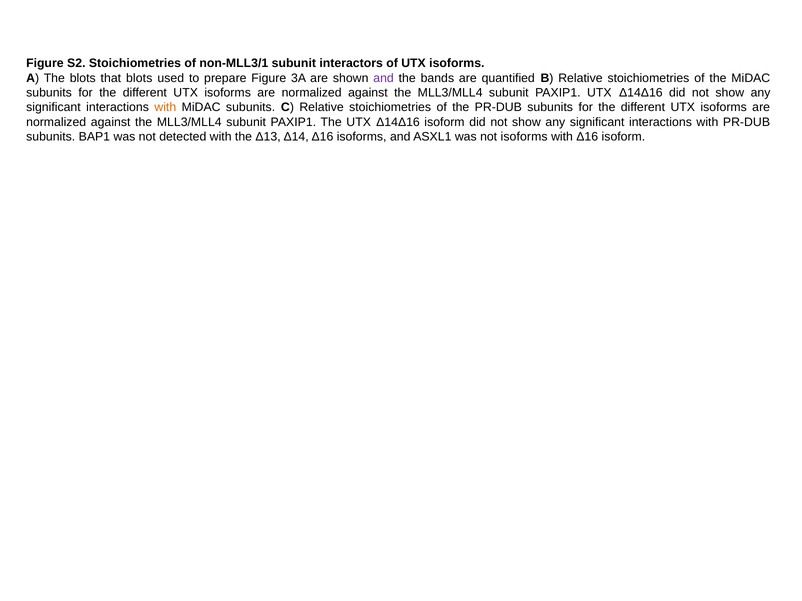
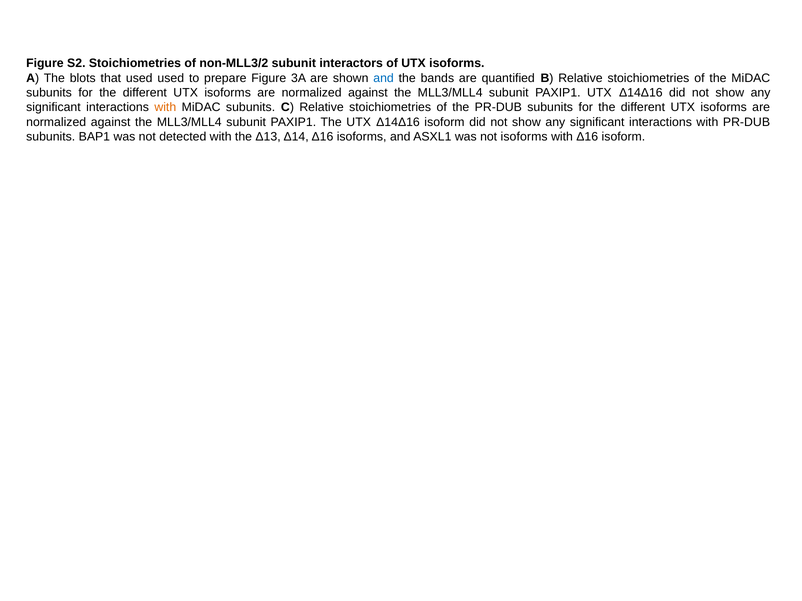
non-MLL3/1: non-MLL3/1 -> non-MLL3/2
that blots: blots -> used
and at (384, 78) colour: purple -> blue
